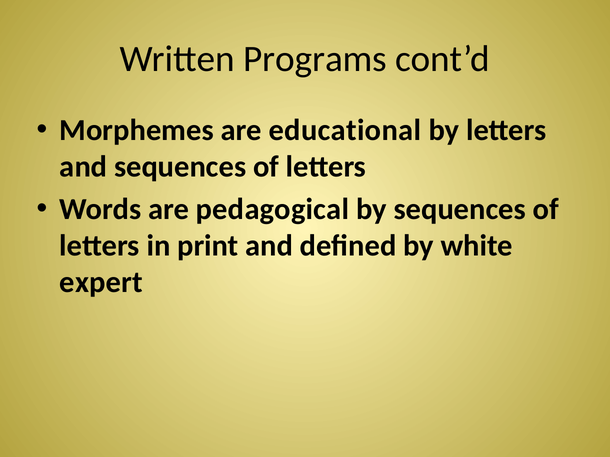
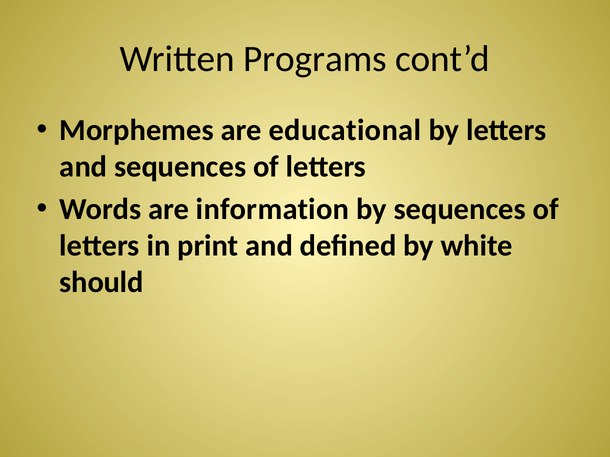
pedagogical: pedagogical -> information
expert: expert -> should
